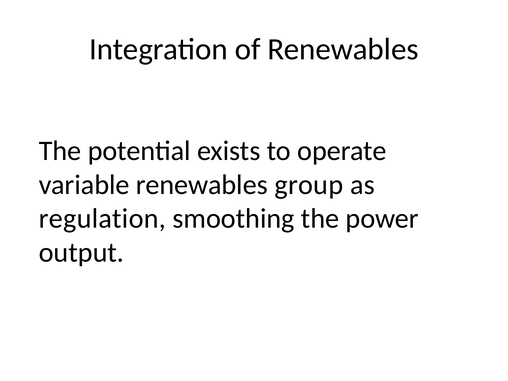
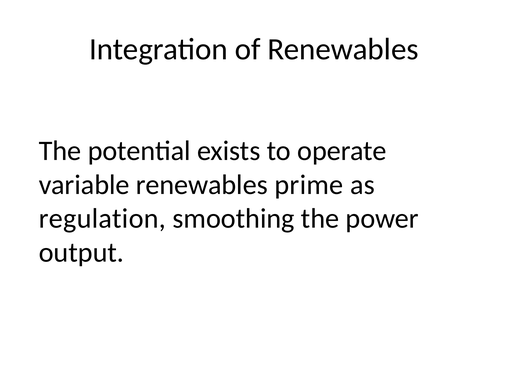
group: group -> prime
